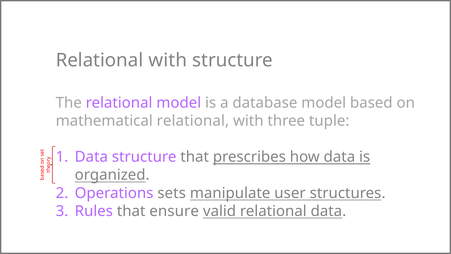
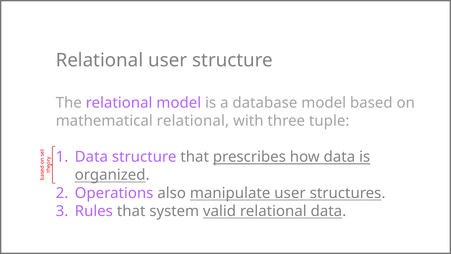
with at (168, 60): with -> user
sets: sets -> also
ensure: ensure -> system
